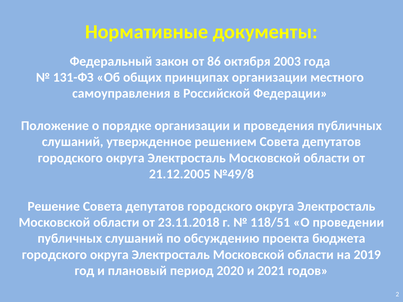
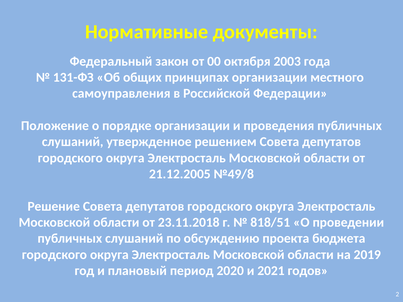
86: 86 -> 00
118/51: 118/51 -> 818/51
